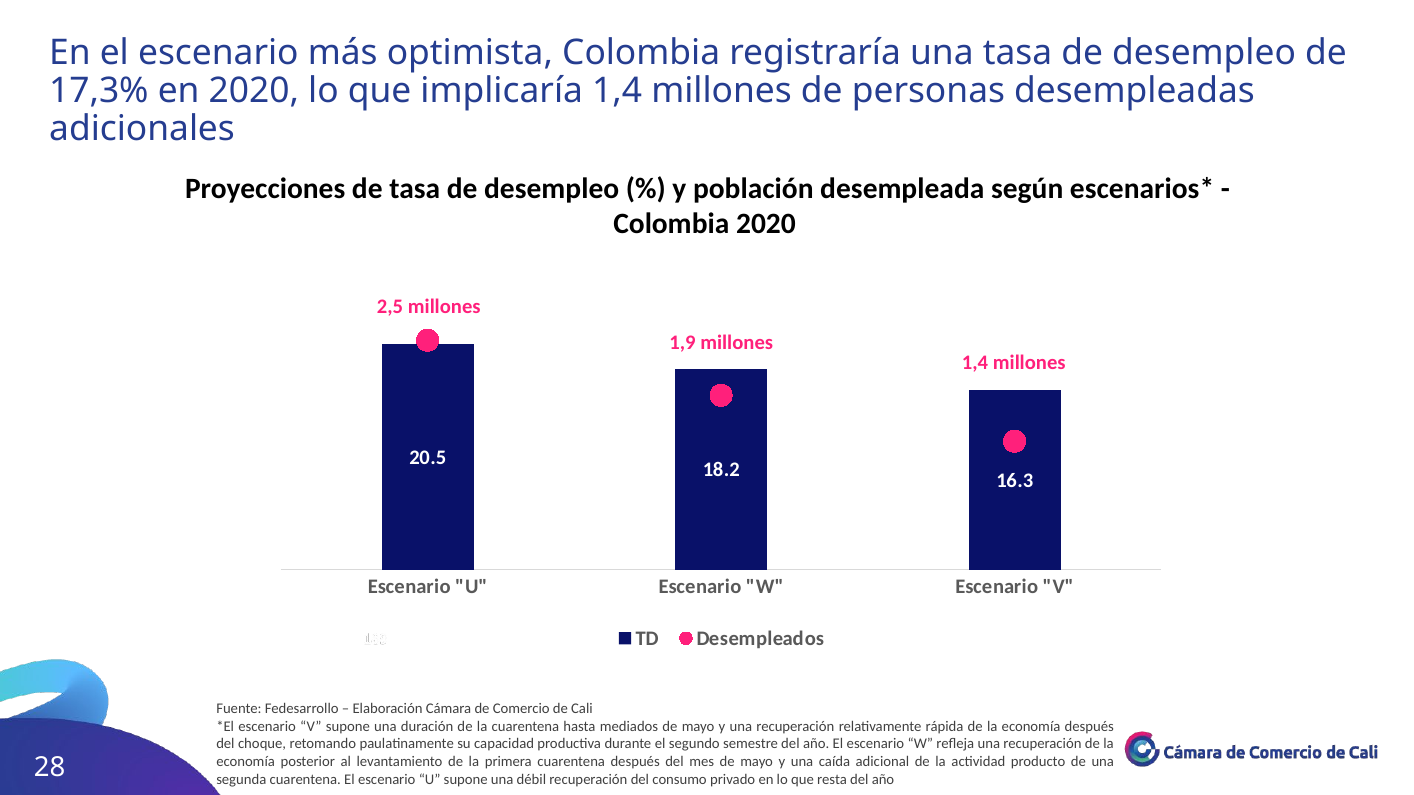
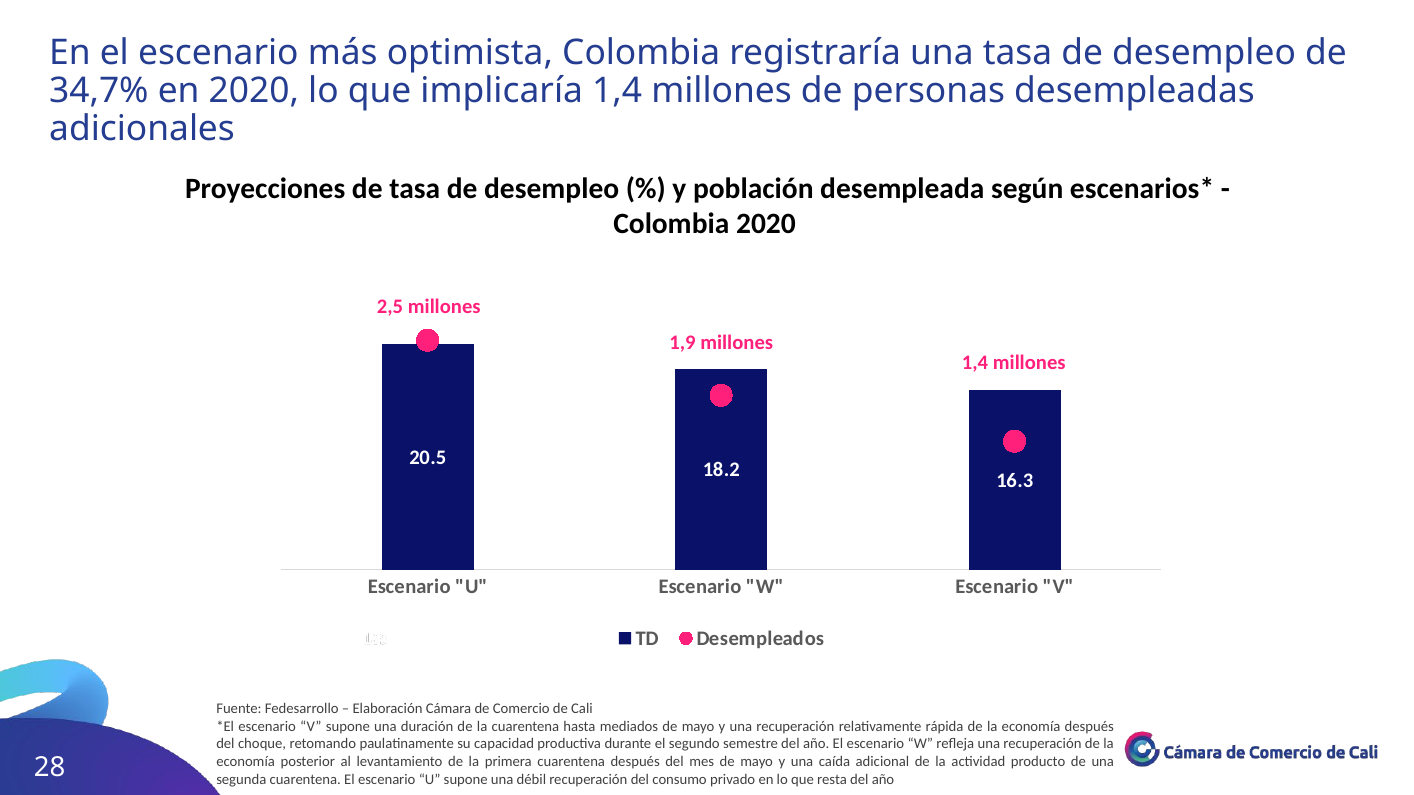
17,3%: 17,3% -> 34,7%
